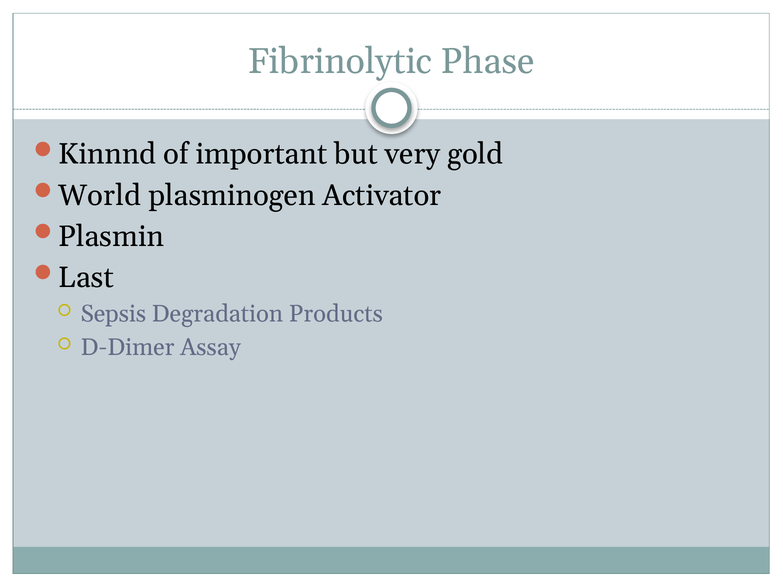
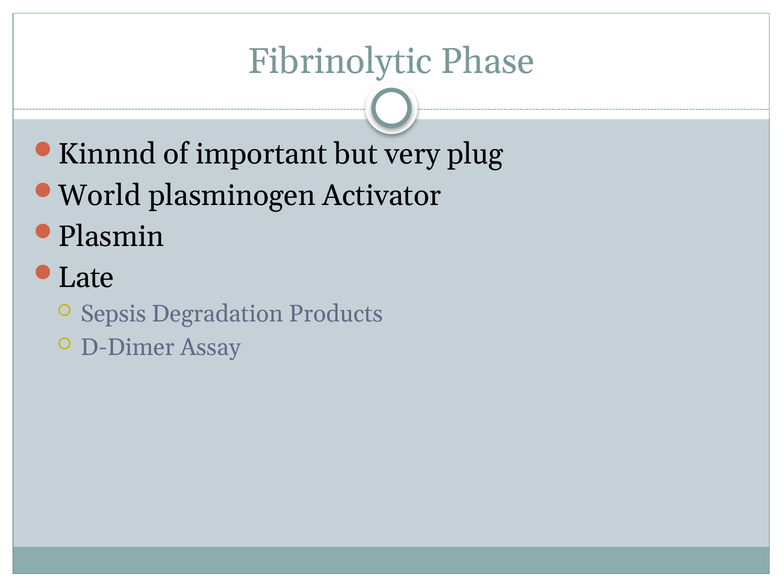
gold: gold -> plug
Last: Last -> Late
